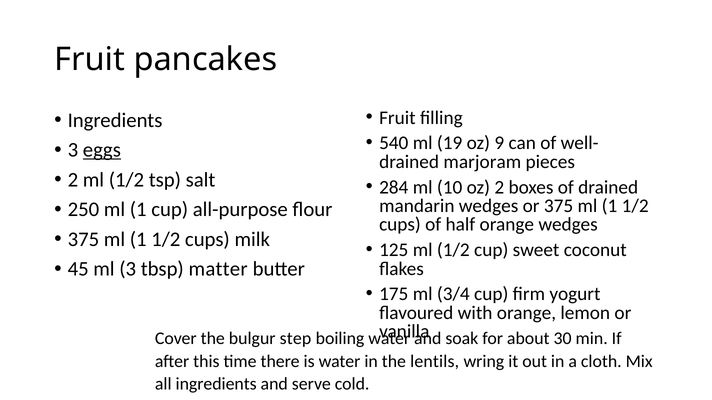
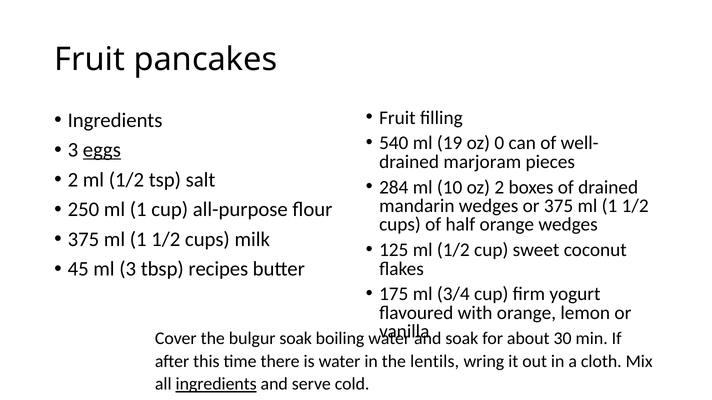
9: 9 -> 0
matter: matter -> recipes
bulgur step: step -> soak
ingredients at (216, 385) underline: none -> present
